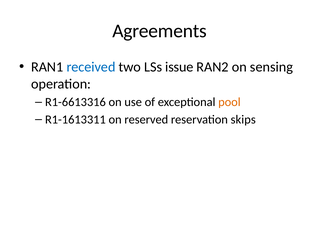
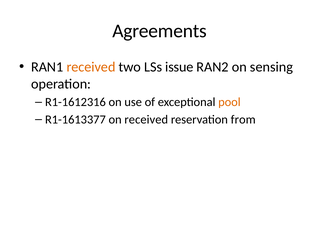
received at (91, 67) colour: blue -> orange
R1-6613316: R1-6613316 -> R1-1612316
R1-1613311: R1-1613311 -> R1-1613377
on reserved: reserved -> received
skips: skips -> from
